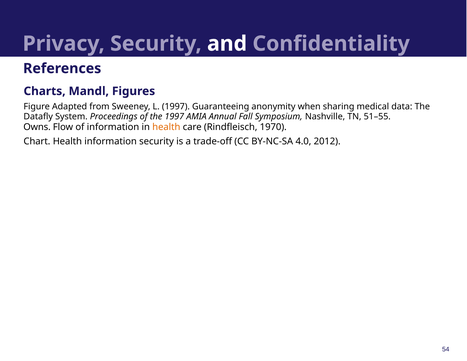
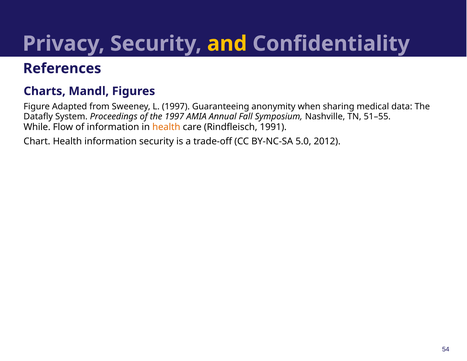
and colour: white -> yellow
Owns: Owns -> While
1970: 1970 -> 1991
4.0: 4.0 -> 5.0
